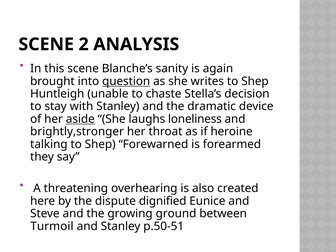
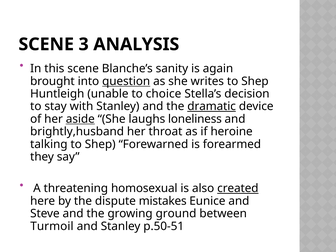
2: 2 -> 3
chaste: chaste -> choice
dramatic underline: none -> present
brightly,stronger: brightly,stronger -> brightly,husband
overhearing: overhearing -> homosexual
created underline: none -> present
dignified: dignified -> mistakes
